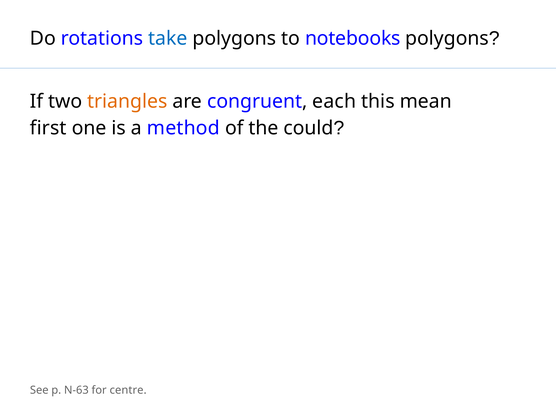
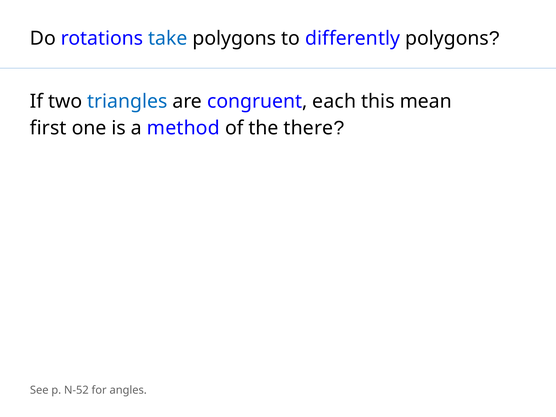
notebooks: notebooks -> differently
triangles colour: orange -> blue
could: could -> there
N-63: N-63 -> N-52
centre: centre -> angles
